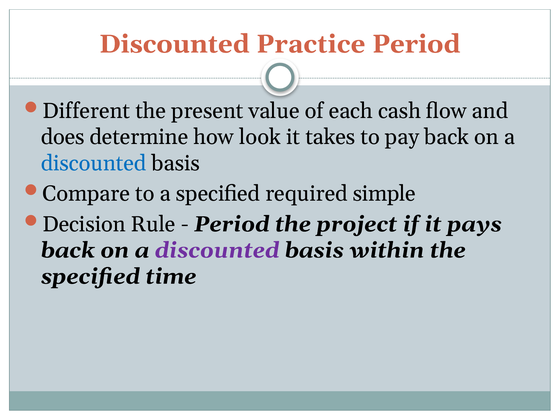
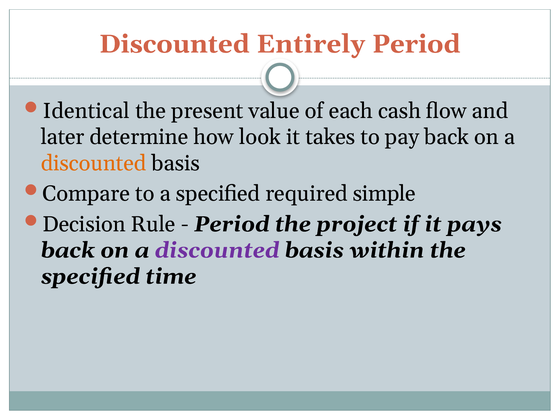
Practice: Practice -> Entirely
Different: Different -> Identical
does: does -> later
discounted at (94, 163) colour: blue -> orange
